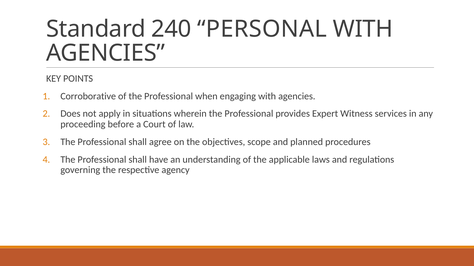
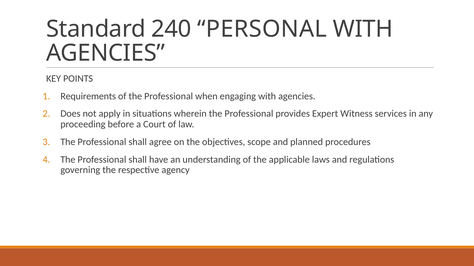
Corroborative: Corroborative -> Requirements
